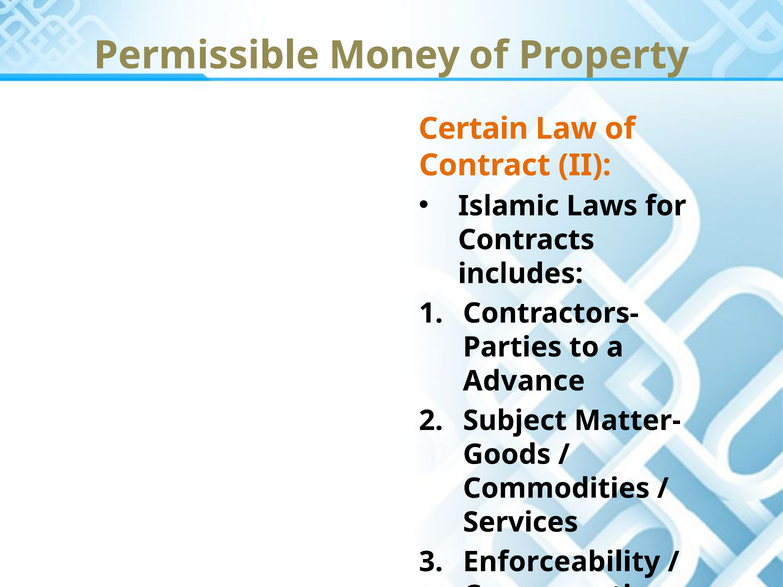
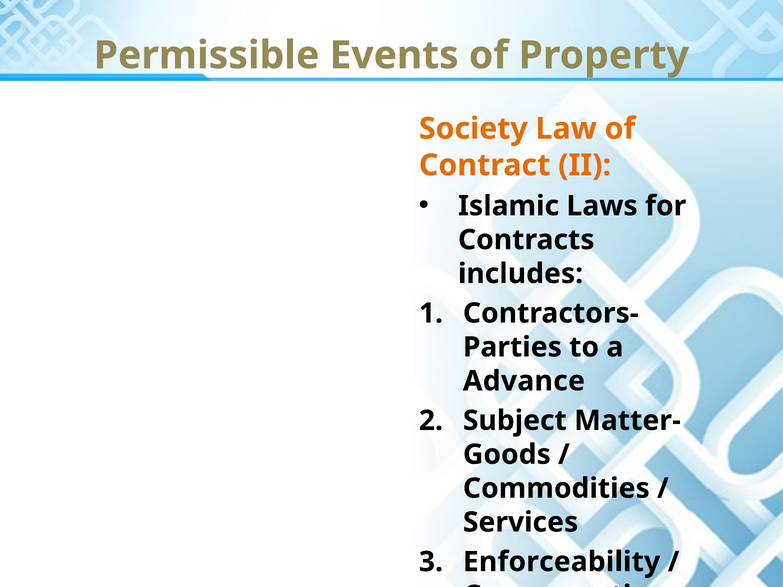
Money: Money -> Events
Certain: Certain -> Society
